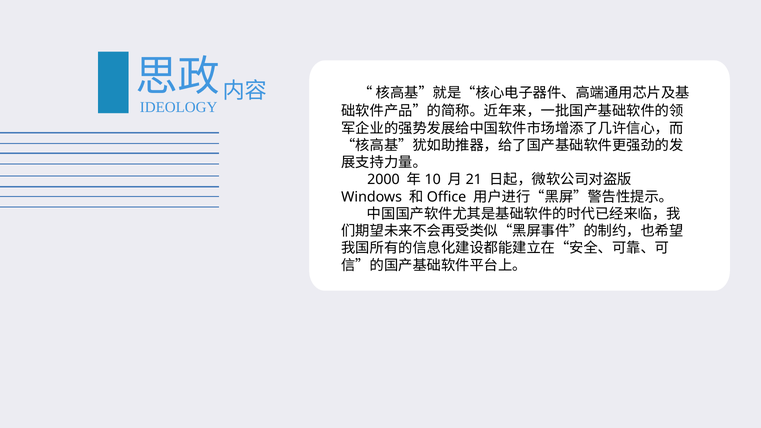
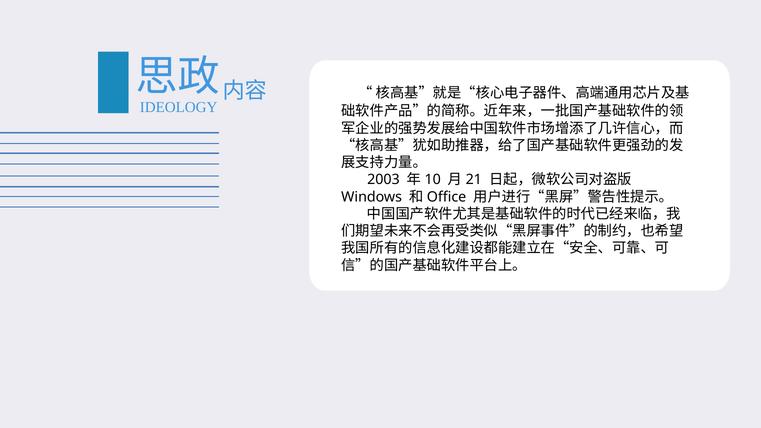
2000: 2000 -> 2003
